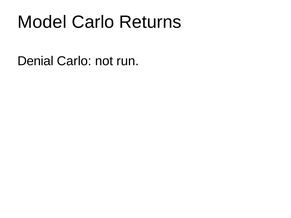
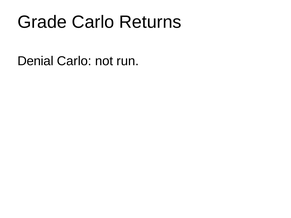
Model: Model -> Grade
